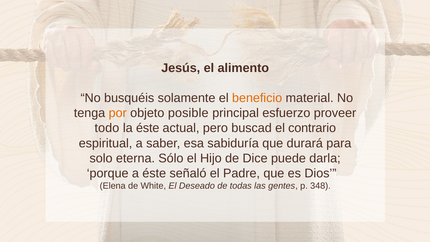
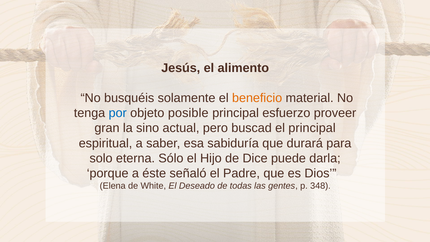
por colour: orange -> blue
todo: todo -> gran
la éste: éste -> sino
el contrario: contrario -> principal
